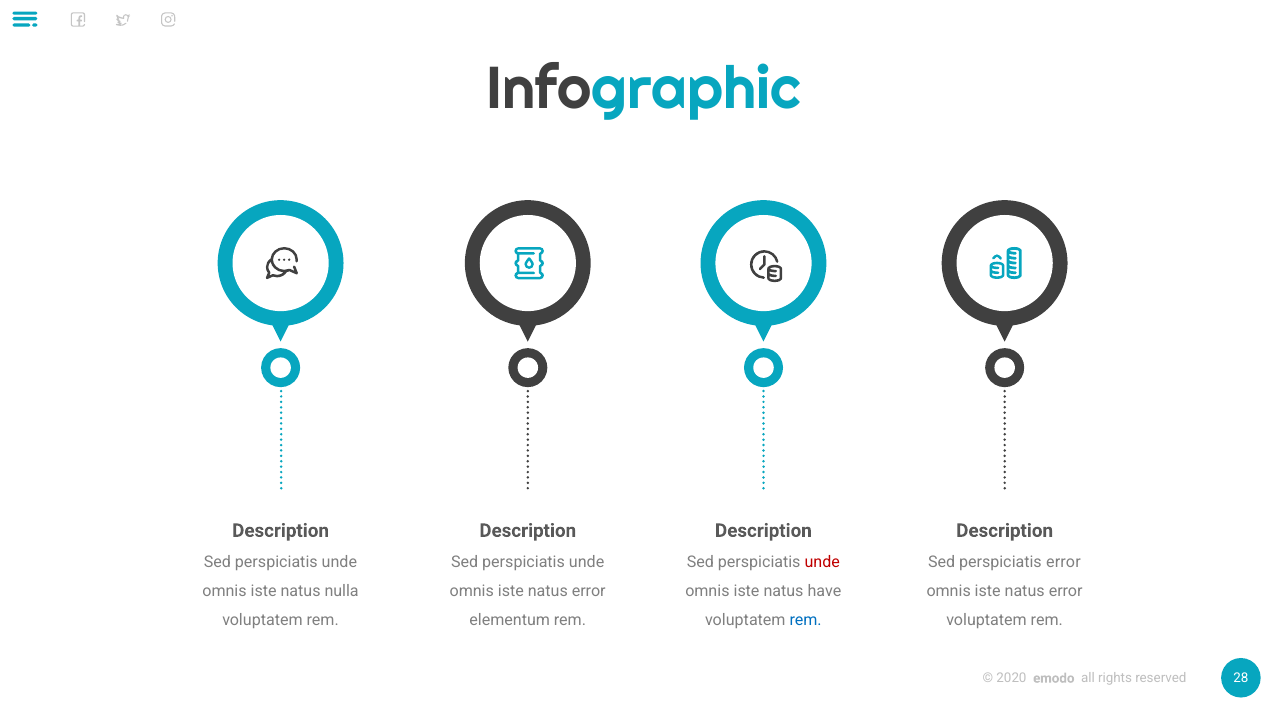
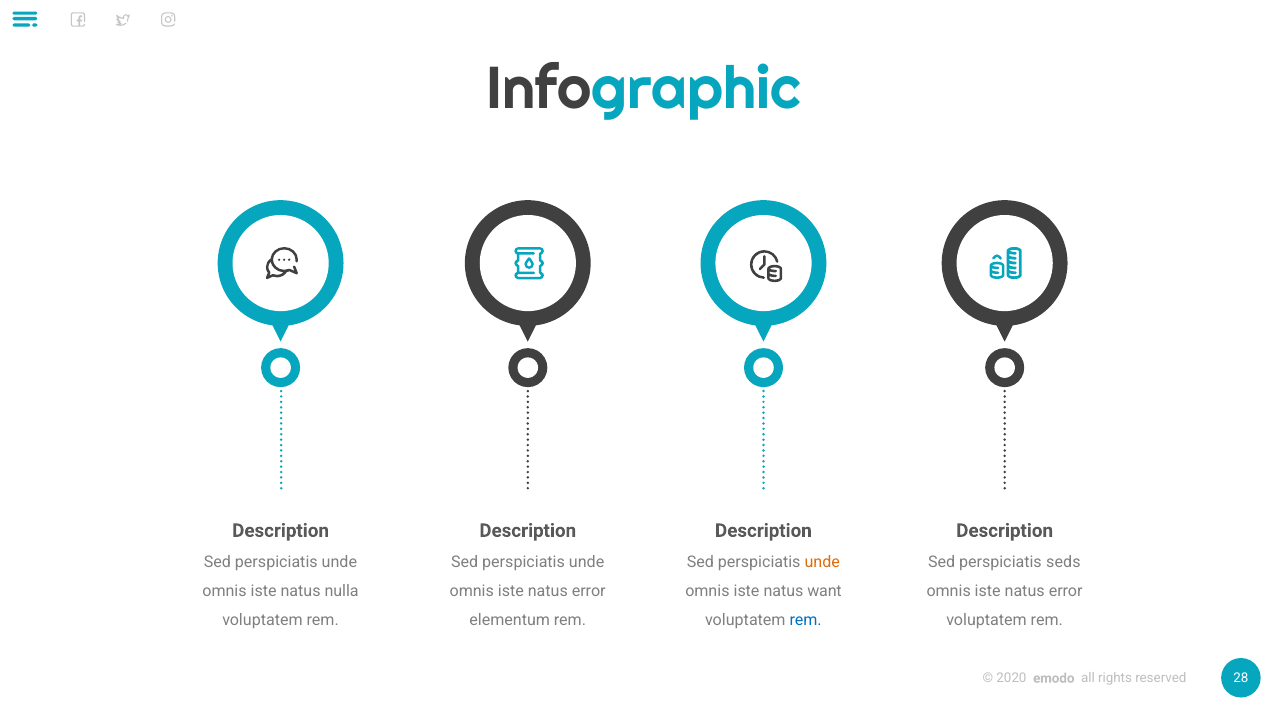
unde at (822, 563) colour: red -> orange
perspiciatis error: error -> seds
have: have -> want
